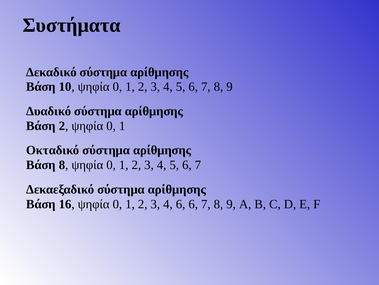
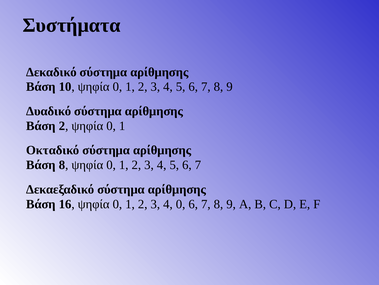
4 6: 6 -> 0
